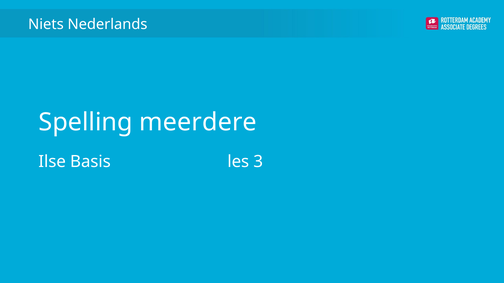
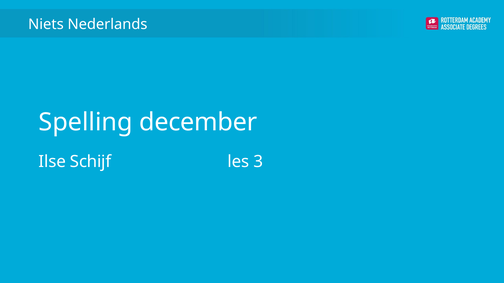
meerdere: meerdere -> december
Basis: Basis -> Schijf
